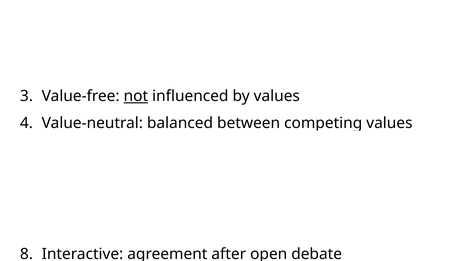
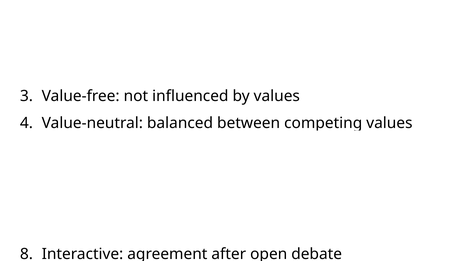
not underline: present -> none
